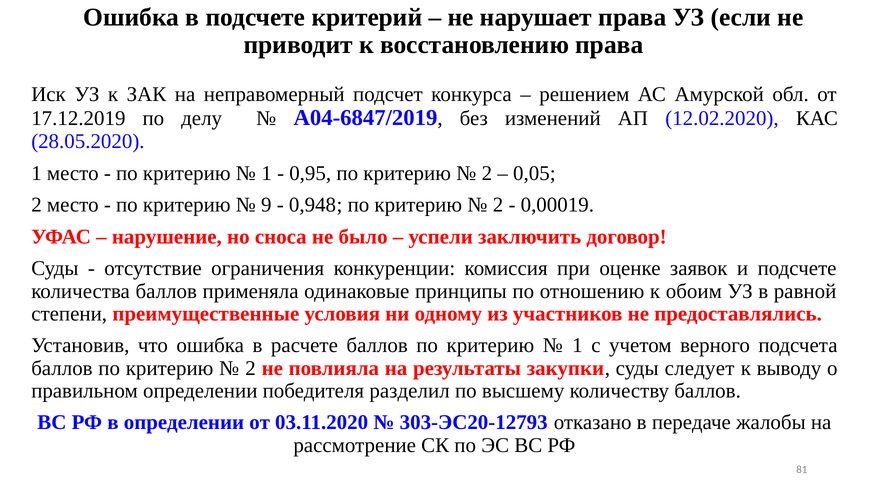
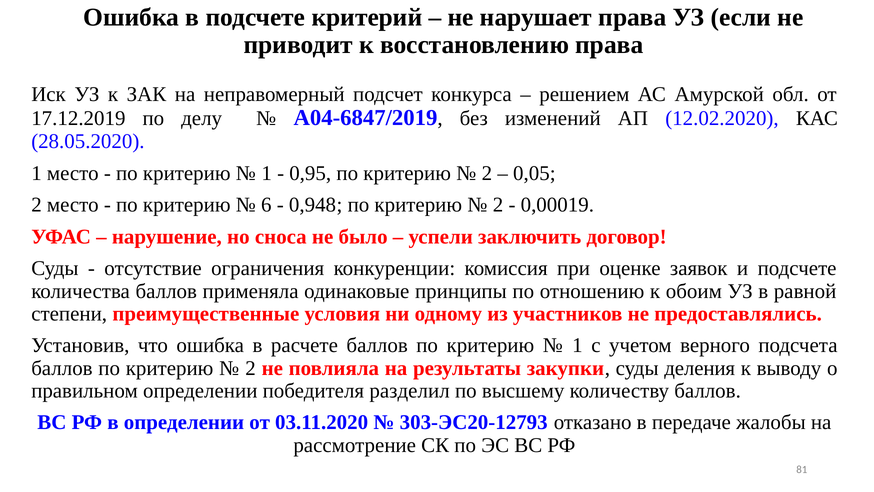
9: 9 -> 6
следует: следует -> деления
